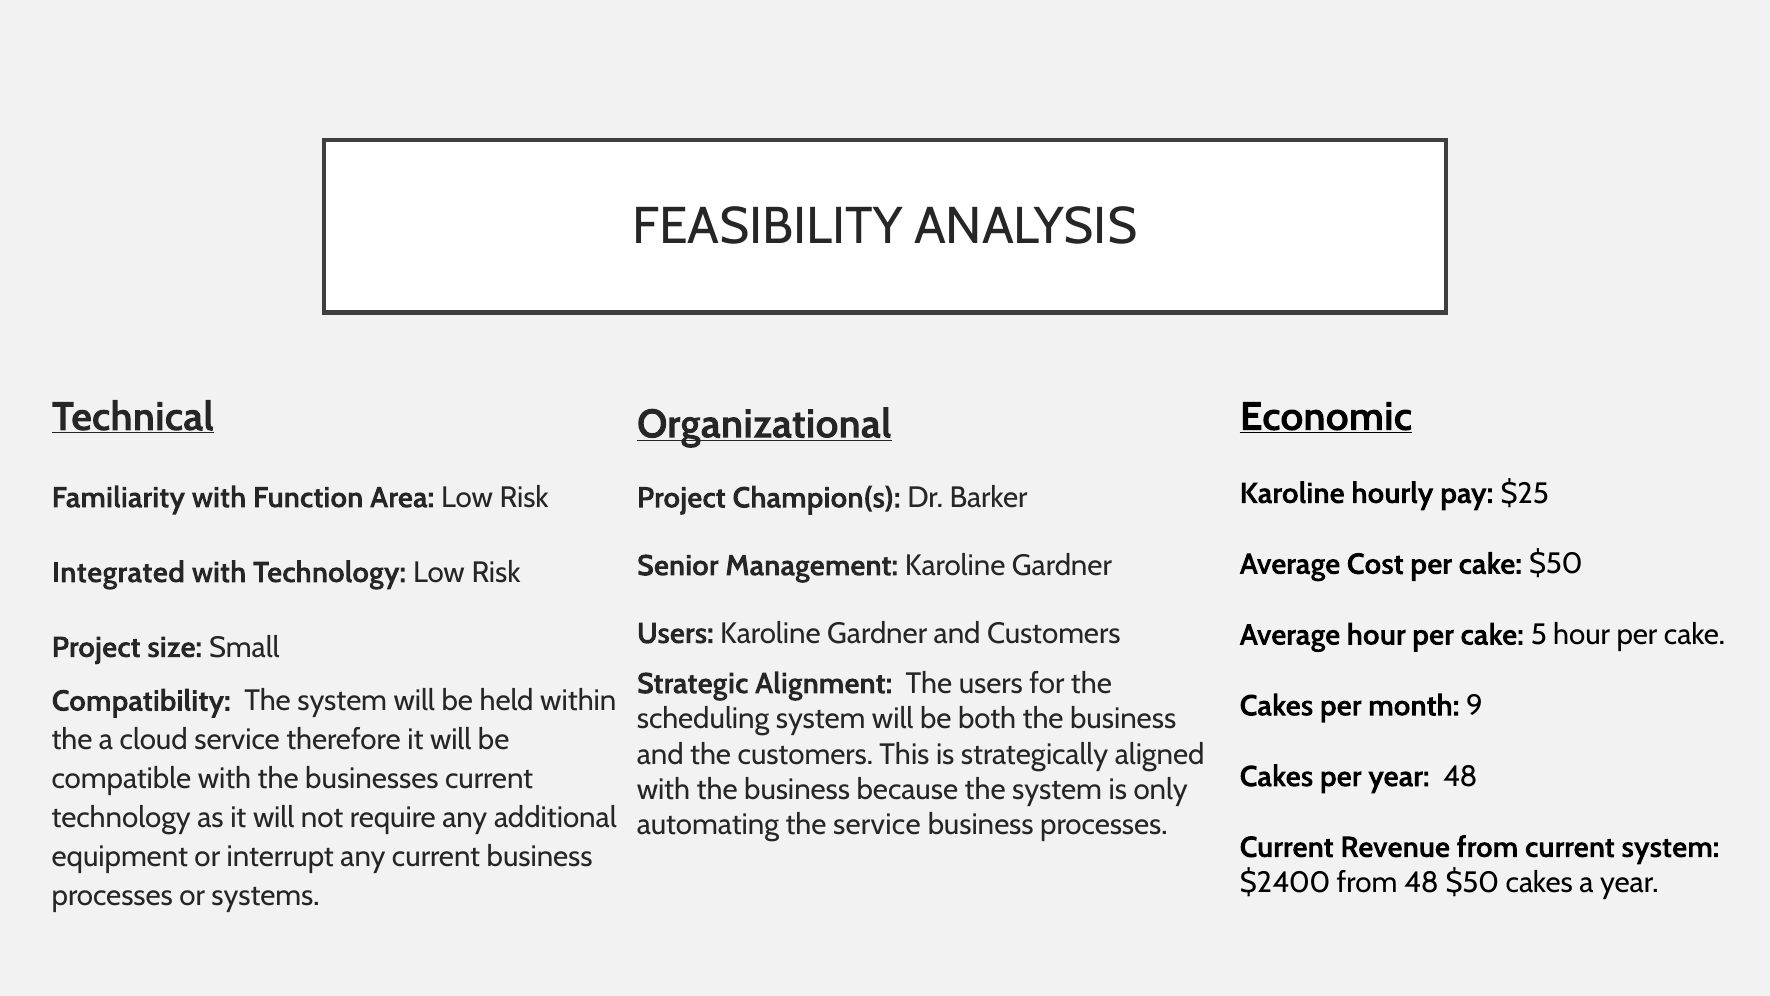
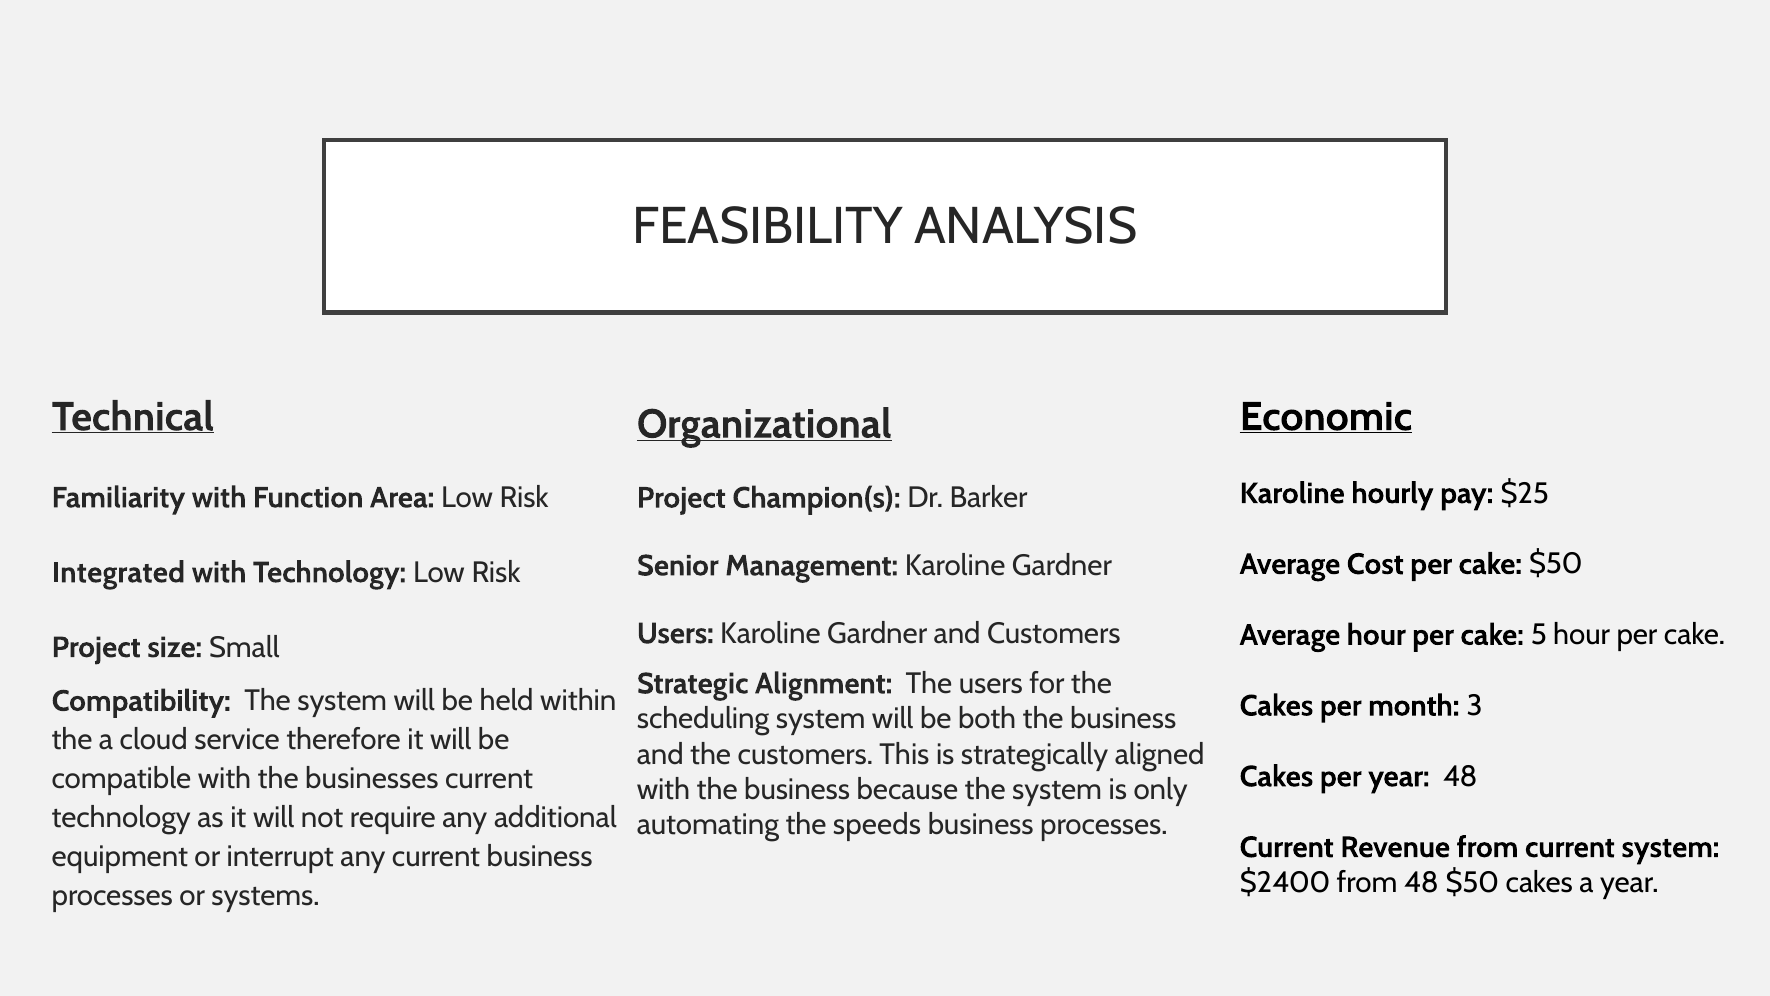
9: 9 -> 3
the service: service -> speeds
